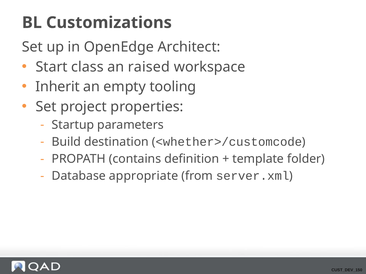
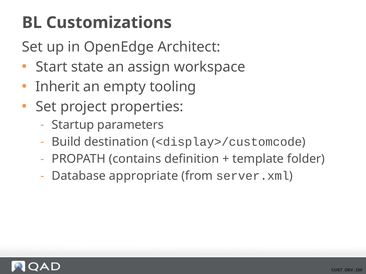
class: class -> state
raised: raised -> assign
<whether>/customcode: <whether>/customcode -> <display>/customcode
